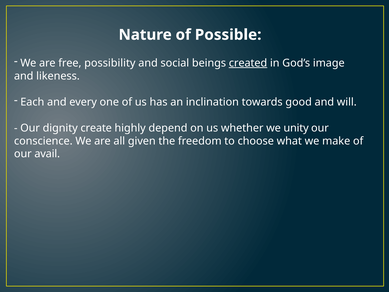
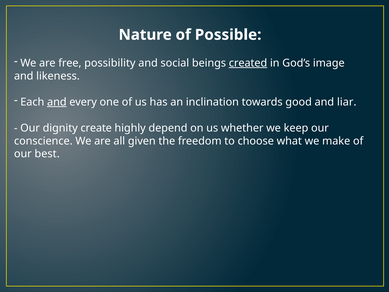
and at (57, 102) underline: none -> present
will: will -> liar
unity: unity -> keep
avail: avail -> best
